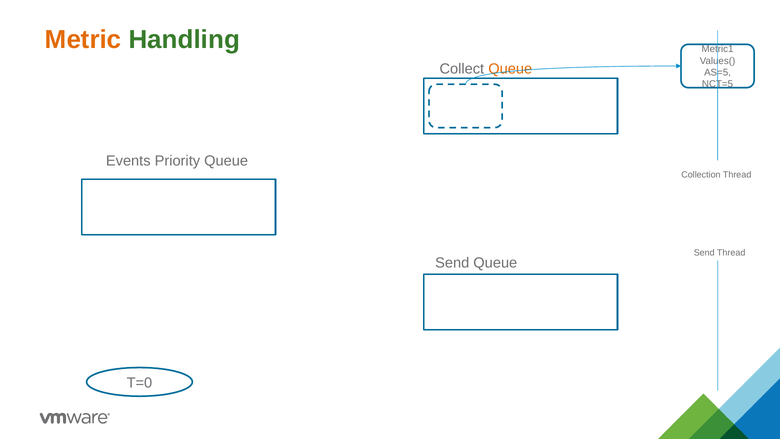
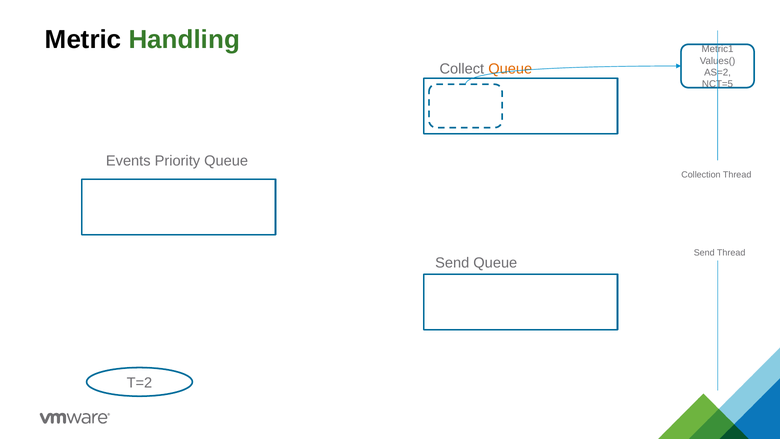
Metric colour: orange -> black
AS=5: AS=5 -> AS=2
T=0: T=0 -> T=2
